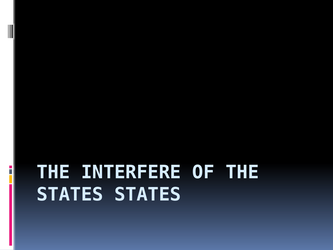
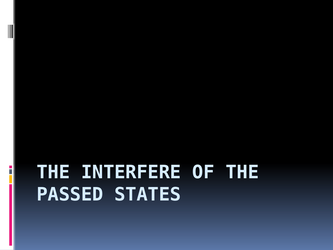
STATES at (70, 194): STATES -> PASSED
